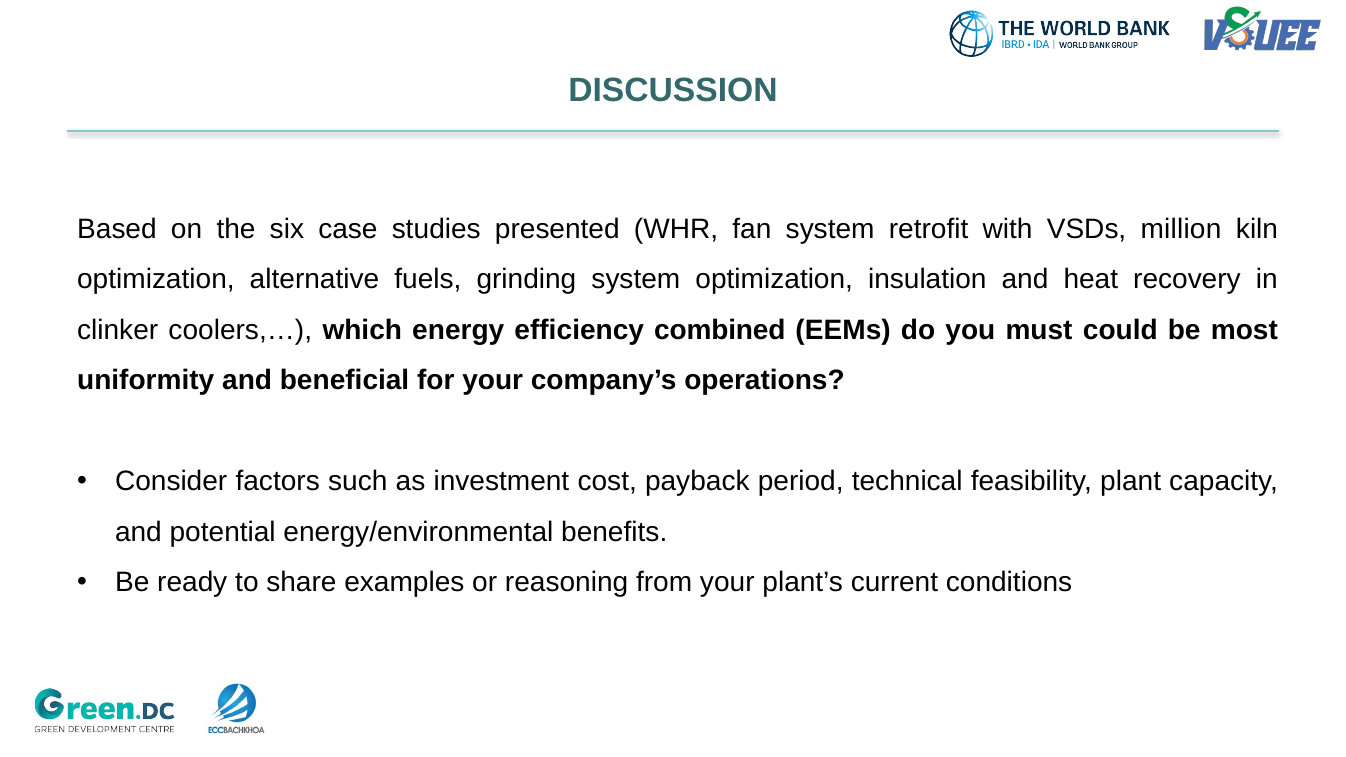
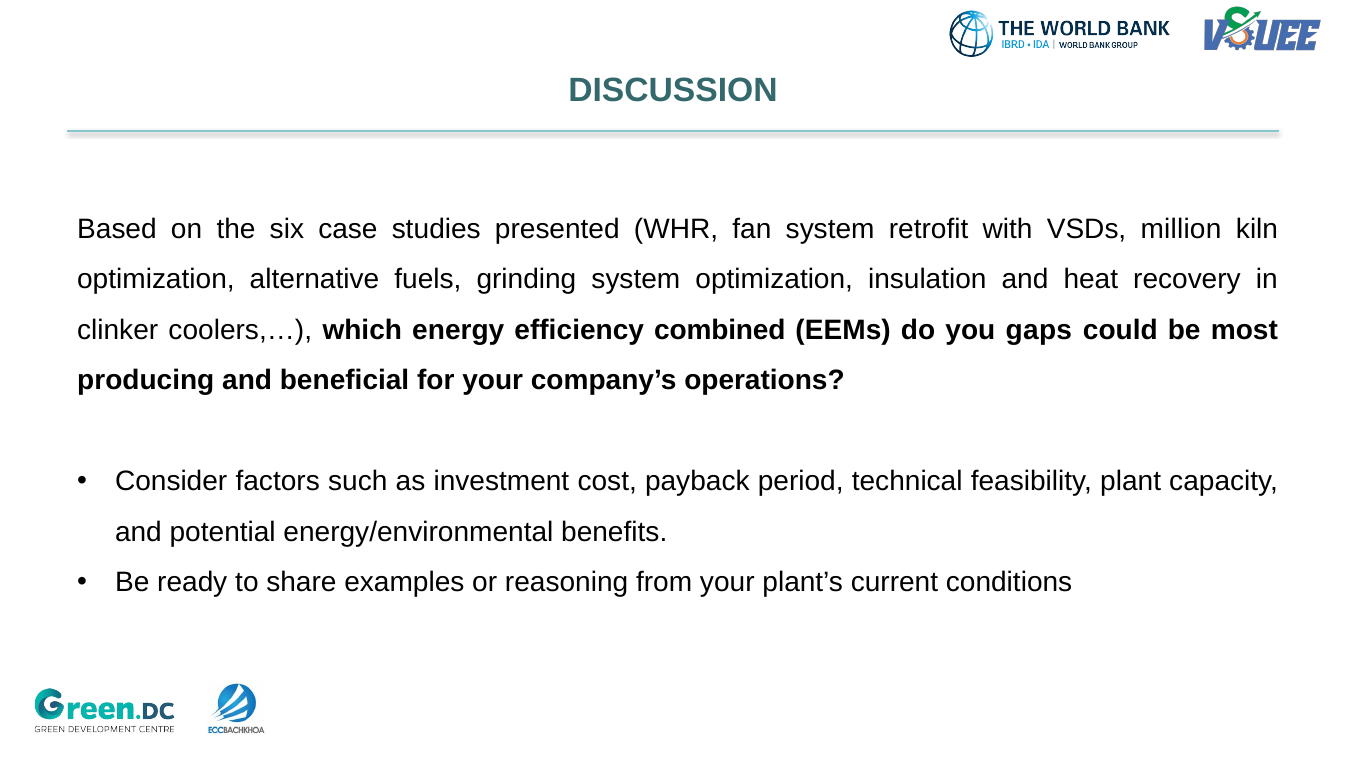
must: must -> gaps
uniformity: uniformity -> producing
